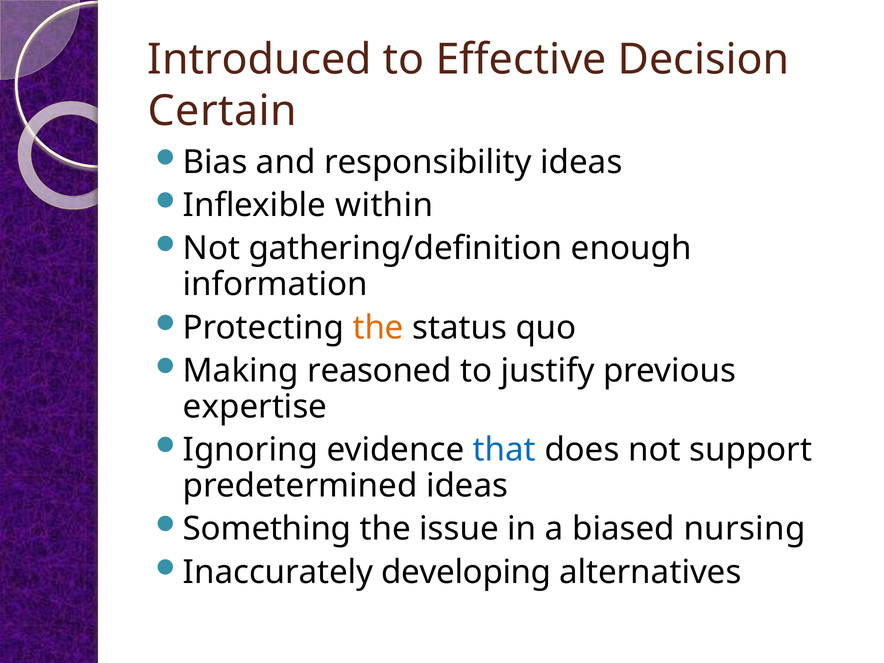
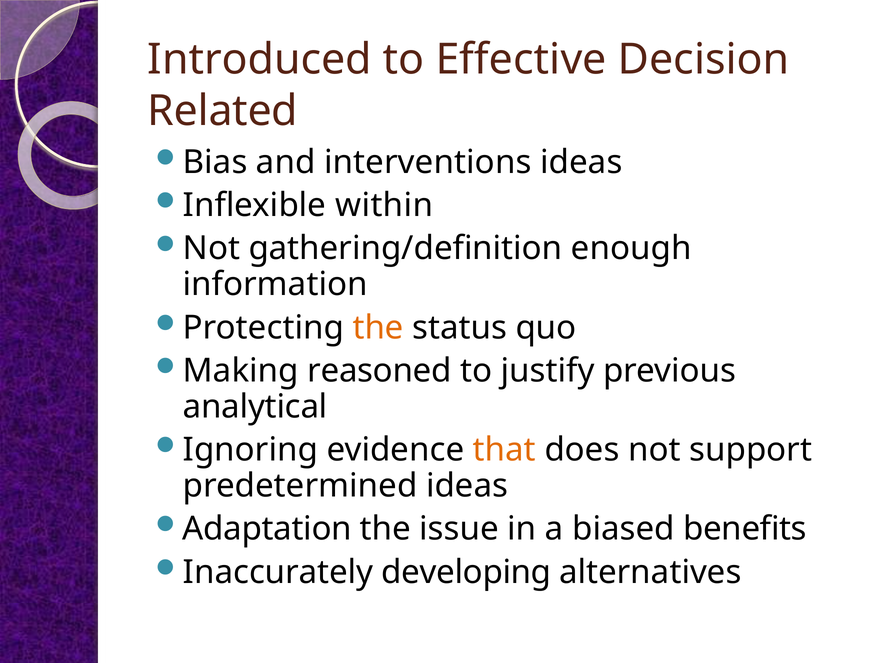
Certain: Certain -> Related
responsibility: responsibility -> interventions
expertise: expertise -> analytical
that colour: blue -> orange
Something: Something -> Adaptation
nursing: nursing -> benefits
